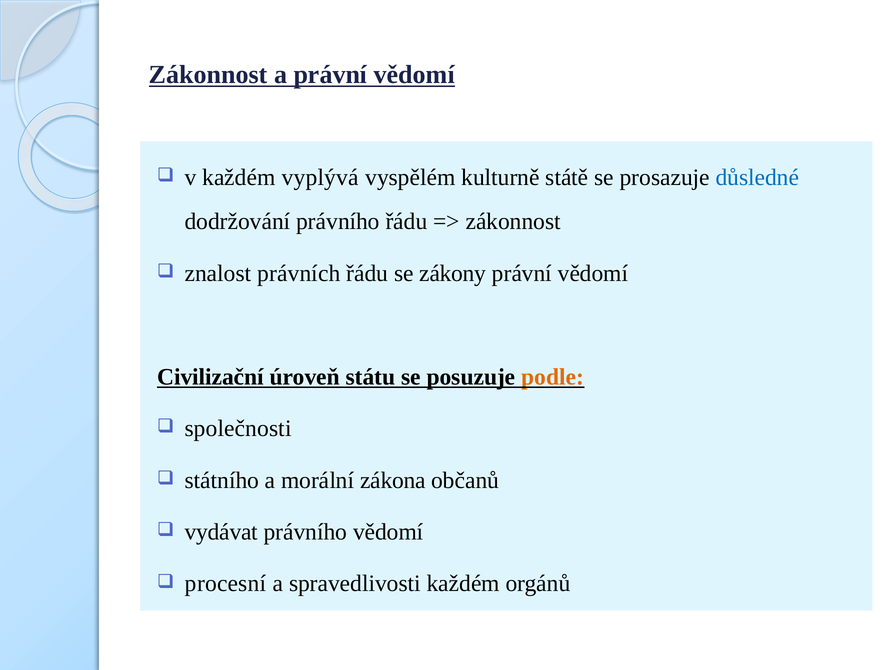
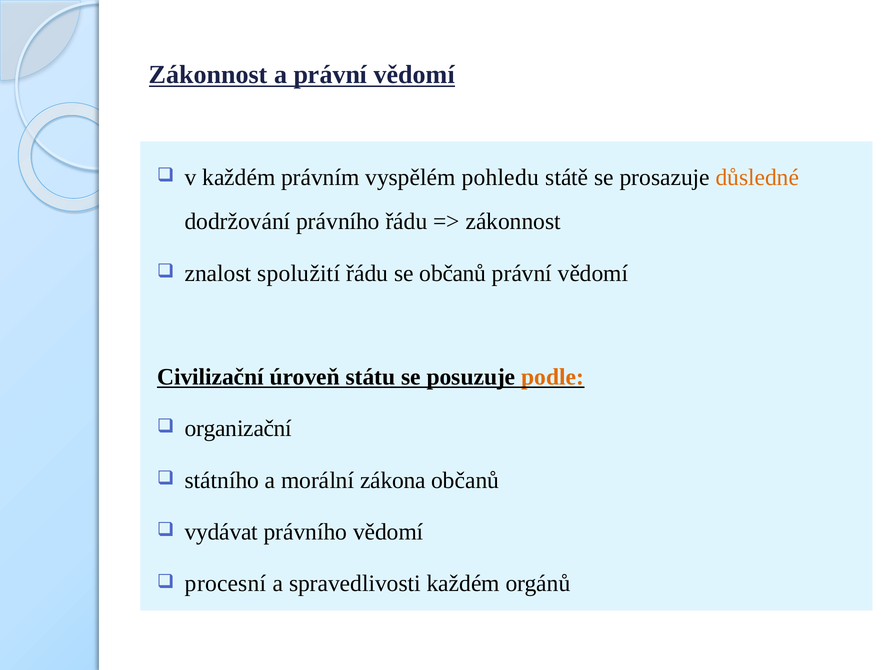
vyplývá: vyplývá -> právním
kulturně: kulturně -> pohledu
důsledné colour: blue -> orange
právních: právních -> spolužití
se zákony: zákony -> občanů
společnosti: společnosti -> organizační
